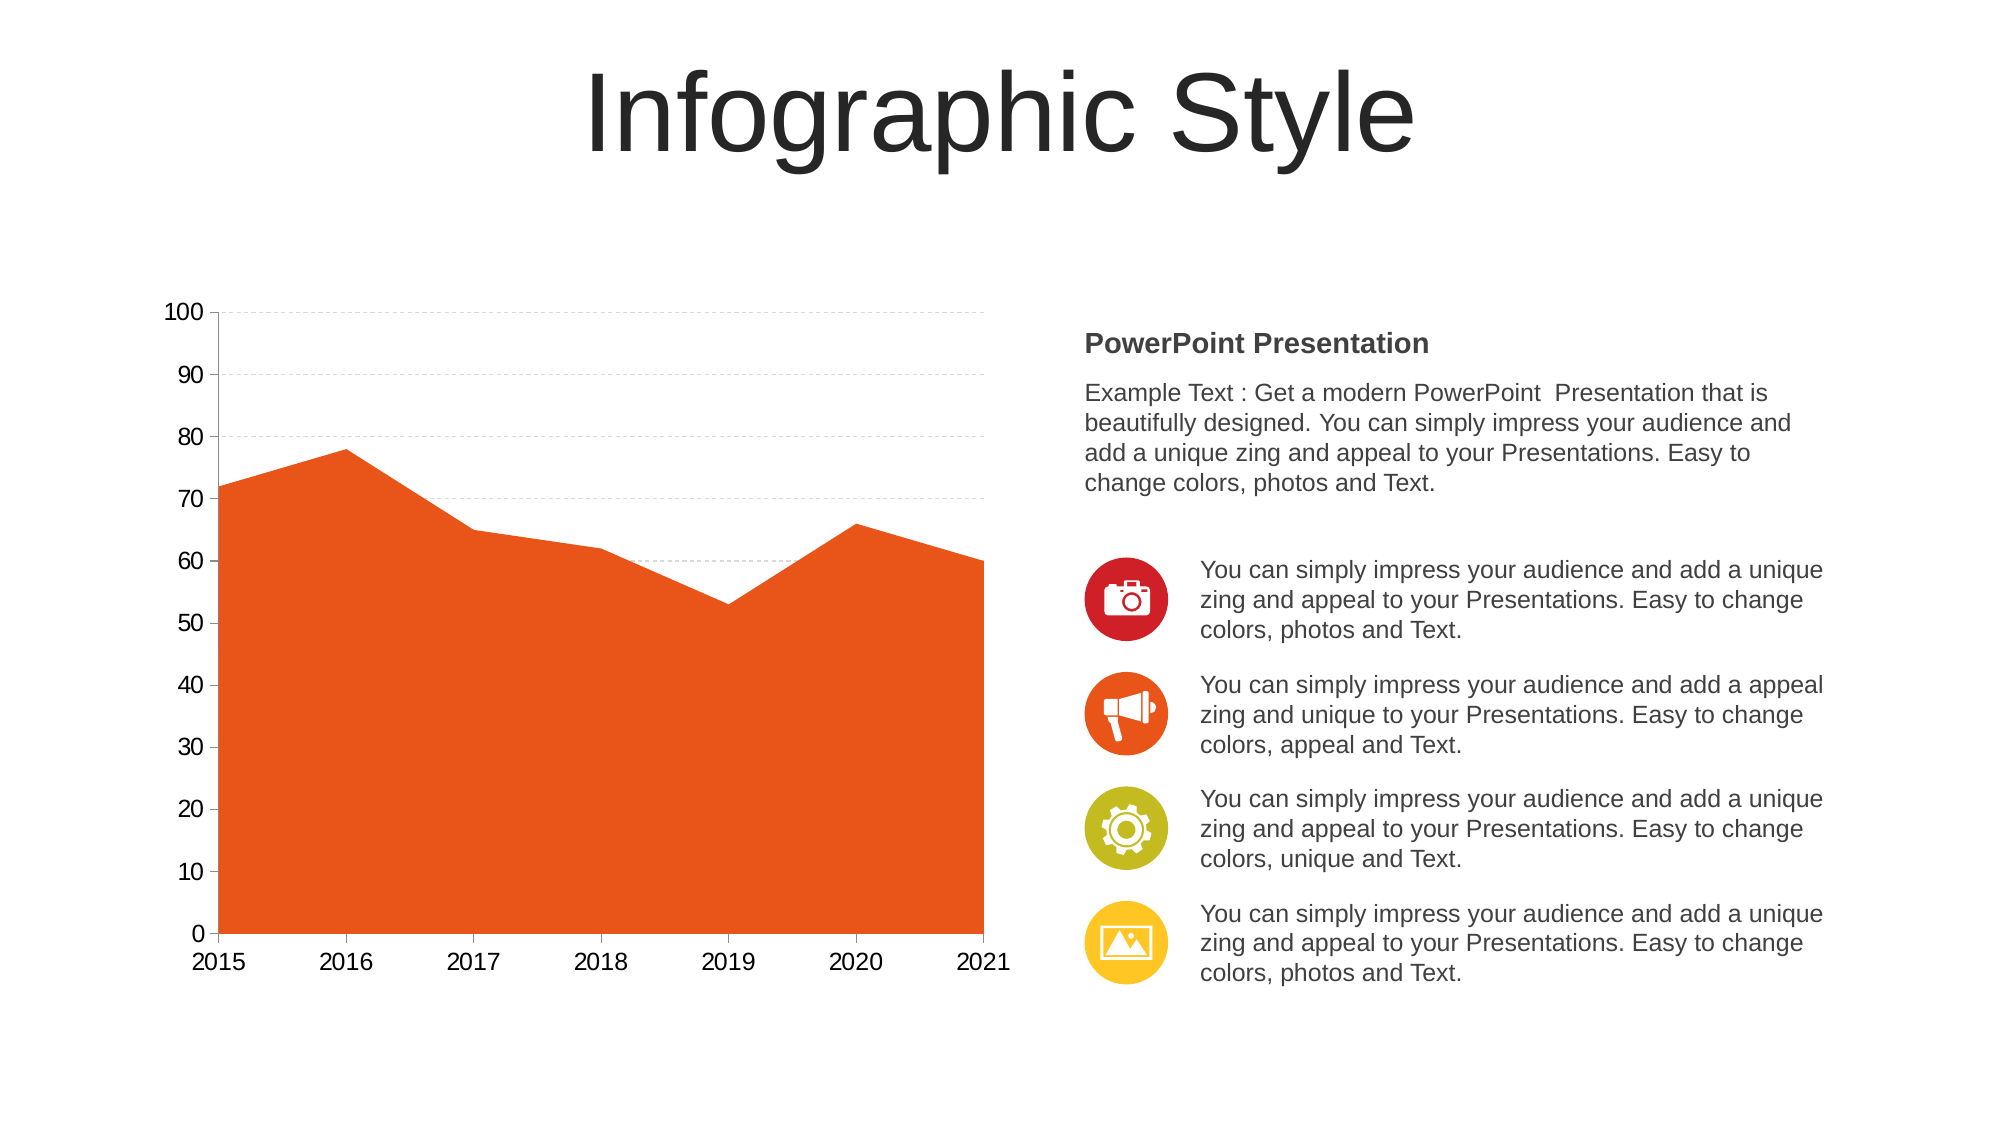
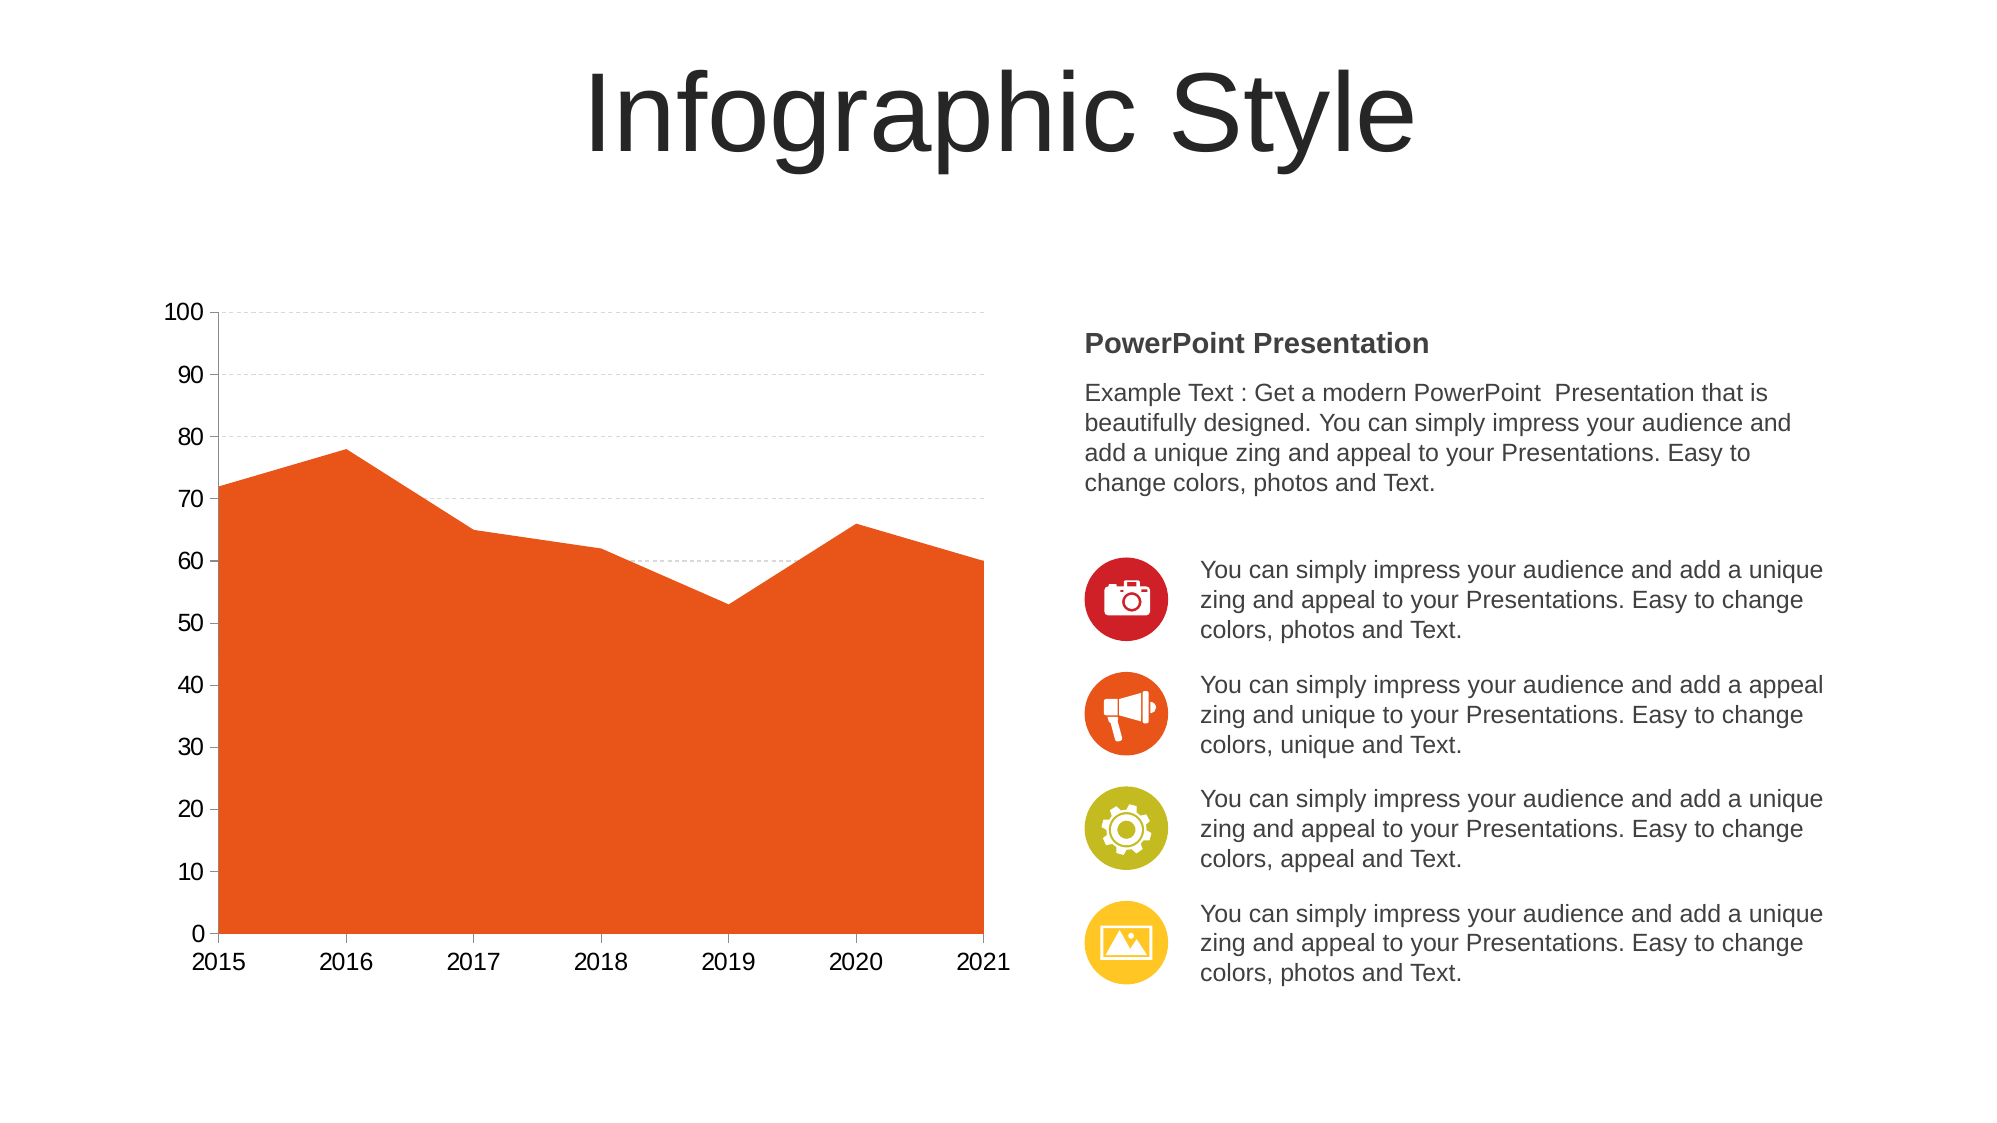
colors appeal: appeal -> unique
colors unique: unique -> appeal
